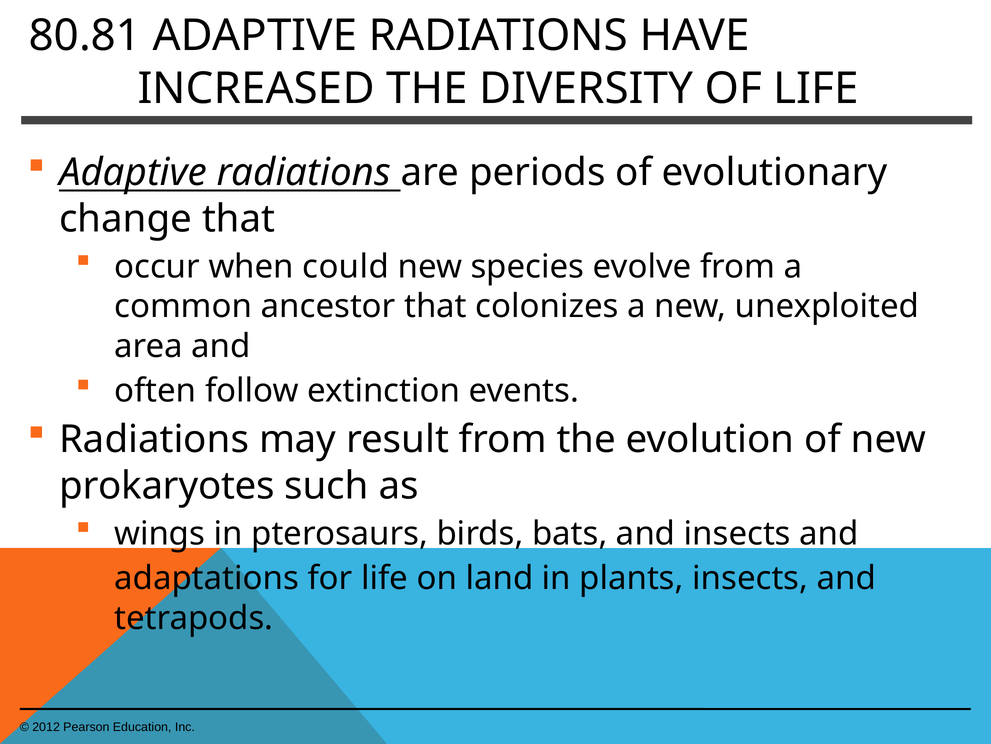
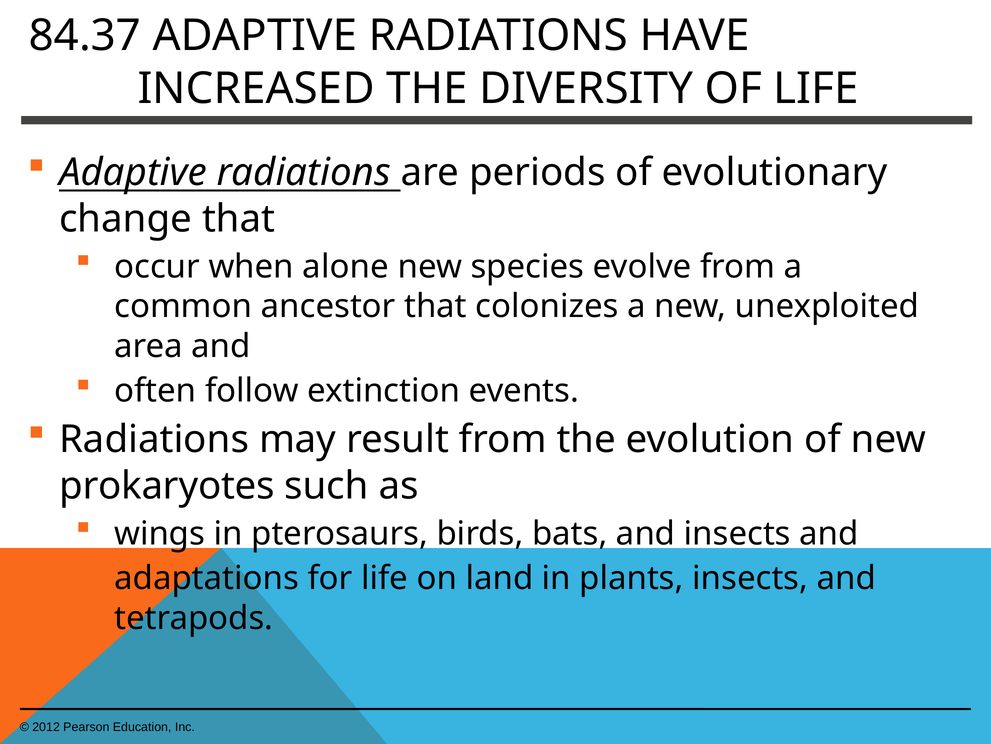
80.81: 80.81 -> 84.37
could: could -> alone
